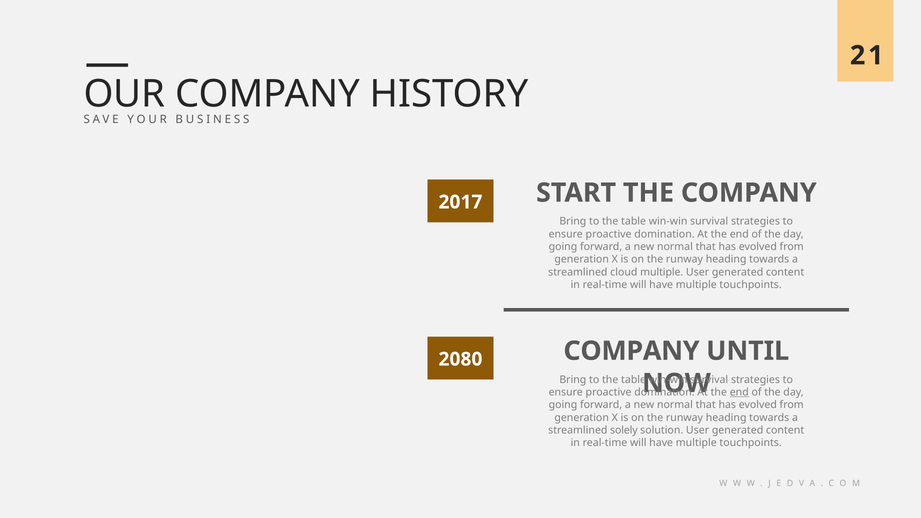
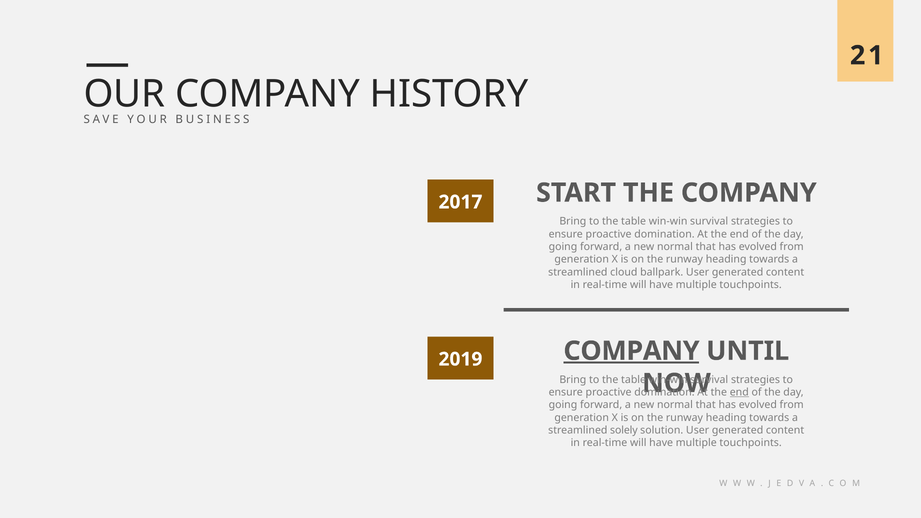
cloud multiple: multiple -> ballpark
COMPANY at (632, 351) underline: none -> present
2080: 2080 -> 2019
